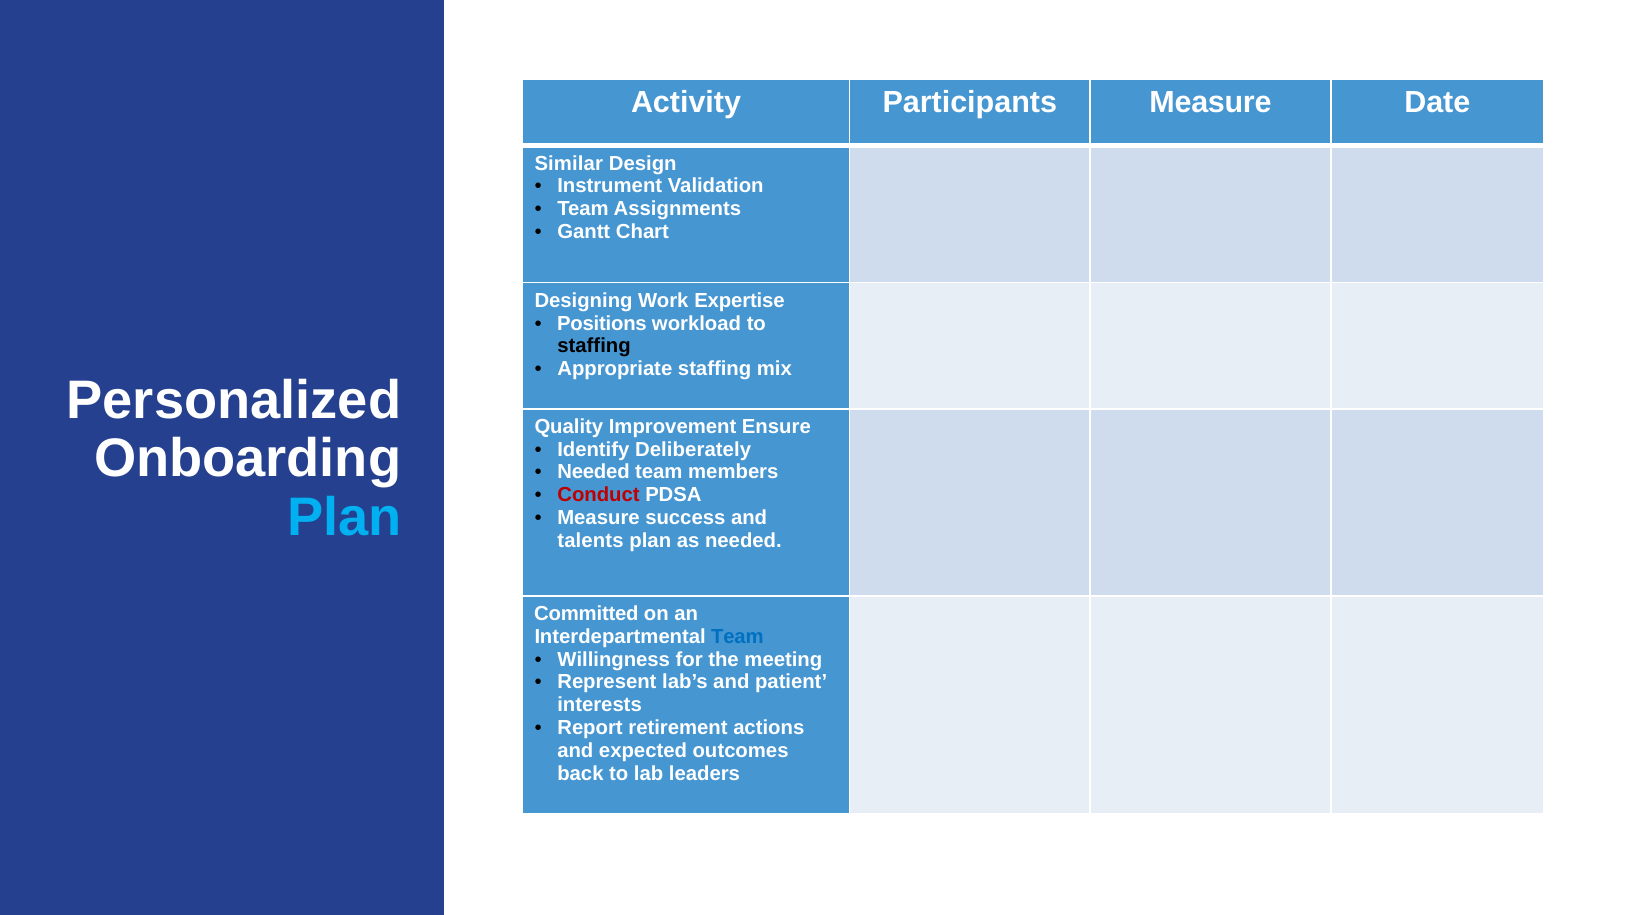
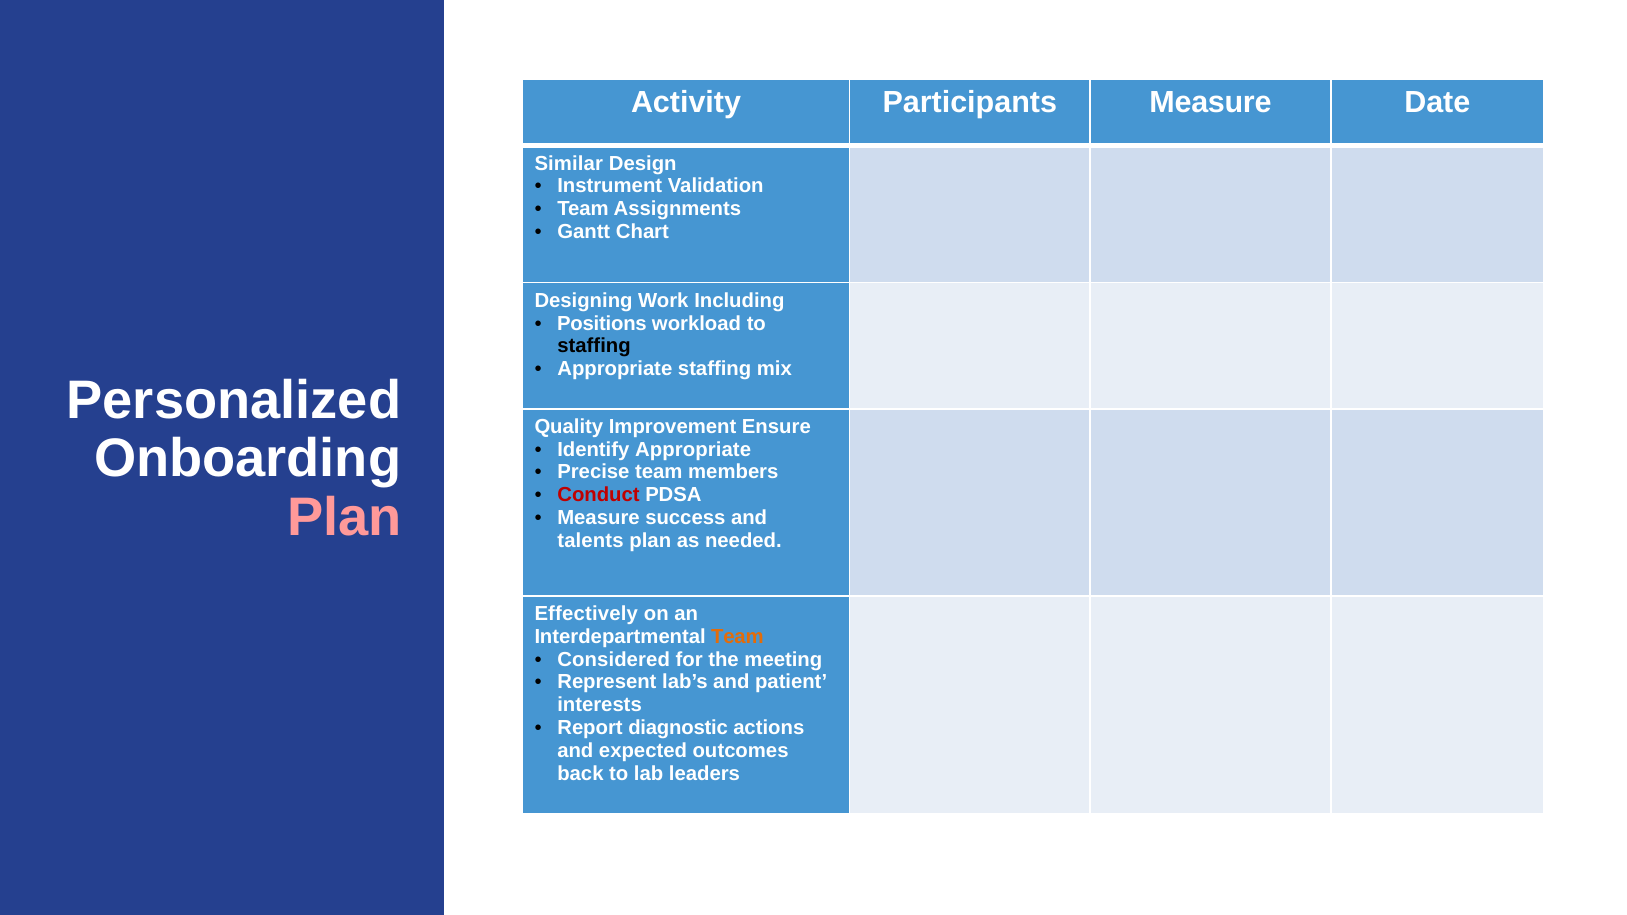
Expertise: Expertise -> Including
Identify Deliberately: Deliberately -> Appropriate
Needed at (593, 472): Needed -> Precise
Plan at (344, 518) colour: light blue -> pink
Committed: Committed -> Effectively
Team at (737, 637) colour: blue -> orange
Willingness: Willingness -> Considered
retirement: retirement -> diagnostic
